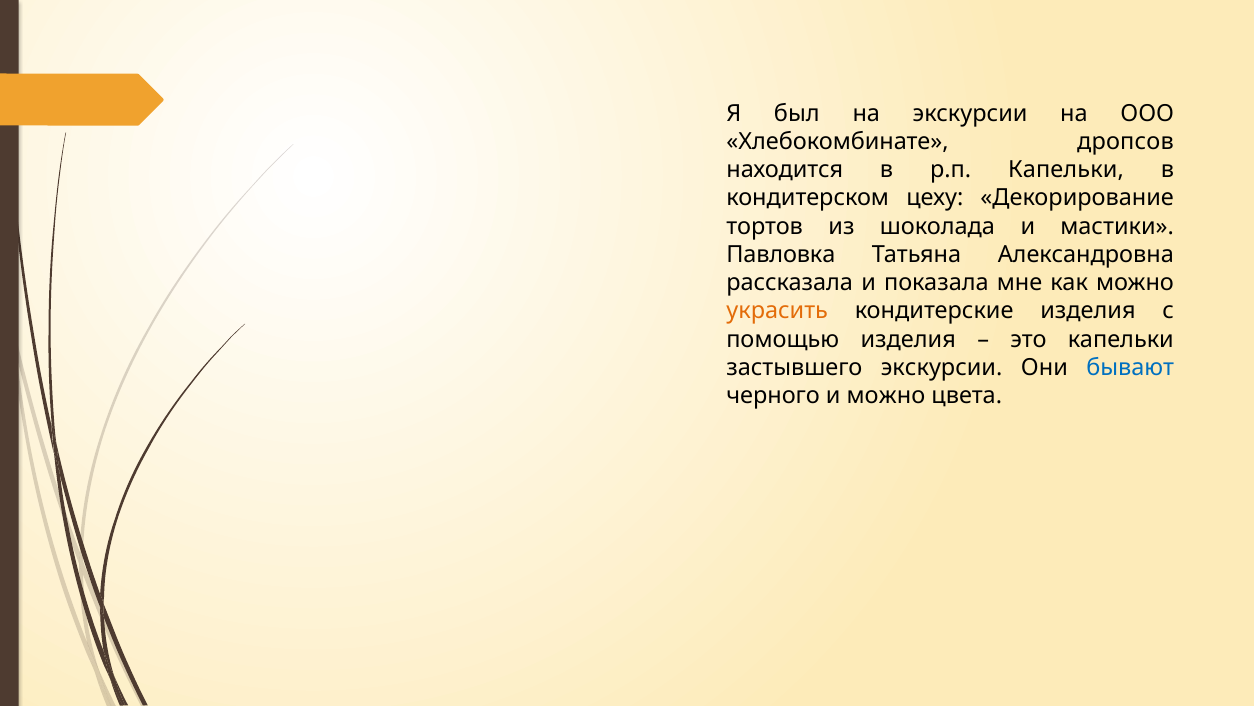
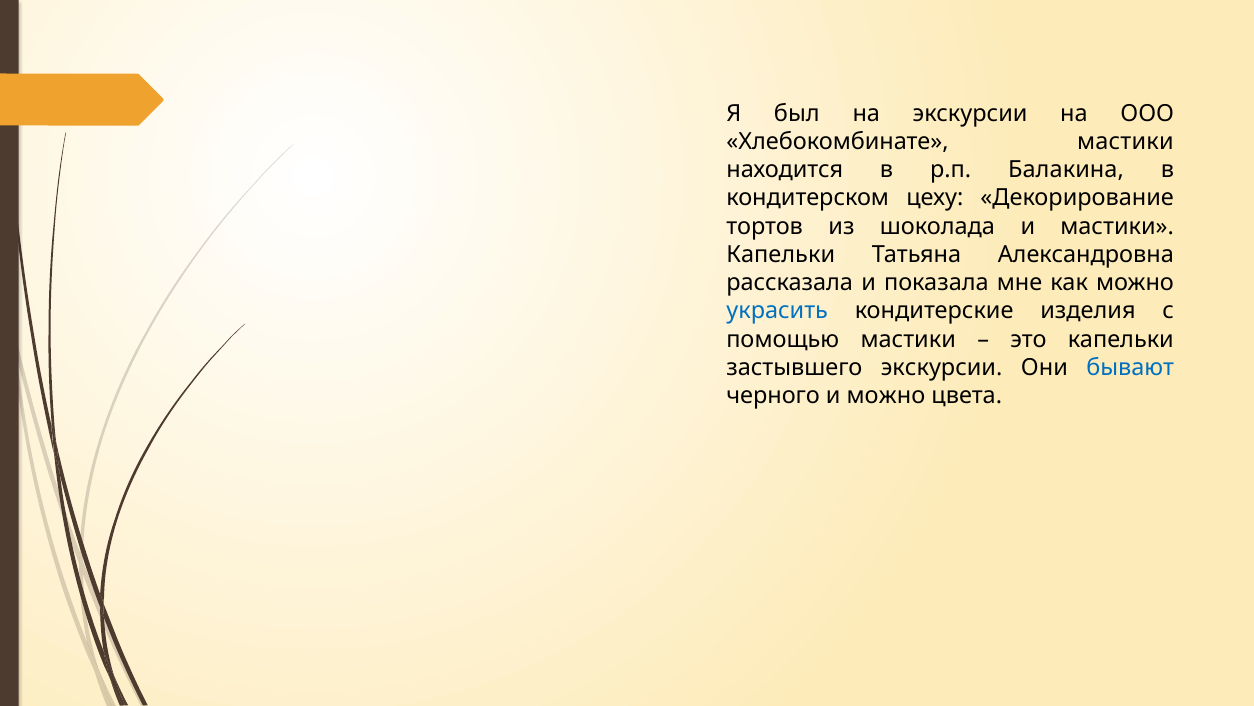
Хлебокомбинате дропсов: дропсов -> мастики
р.п Капельки: Капельки -> Балакина
Павловка at (781, 254): Павловка -> Капельки
украсить colour: orange -> blue
помощью изделия: изделия -> мастики
